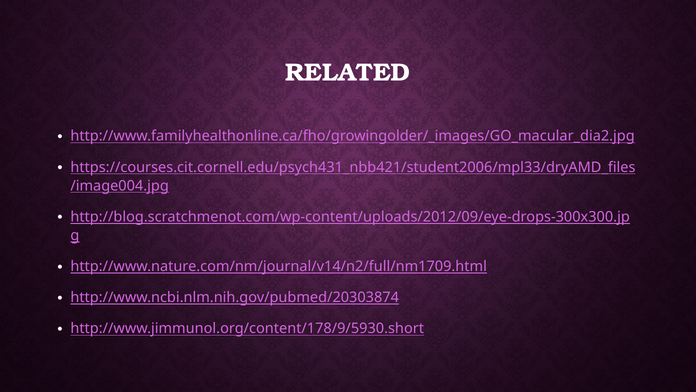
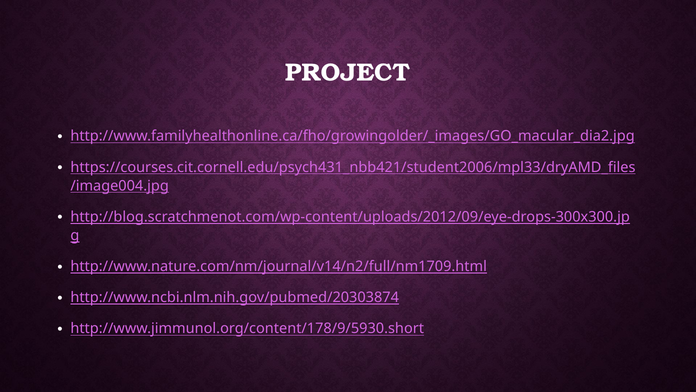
RELATED: RELATED -> PROJECT
